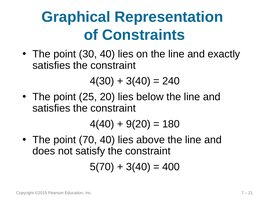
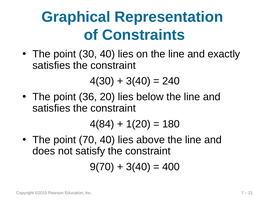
25: 25 -> 36
4(40: 4(40 -> 4(84
9(20: 9(20 -> 1(20
5(70: 5(70 -> 9(70
